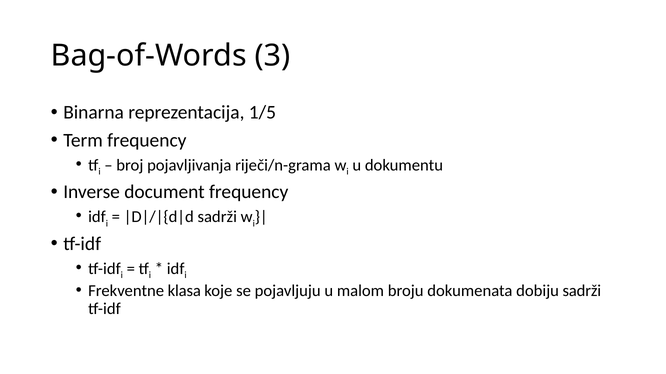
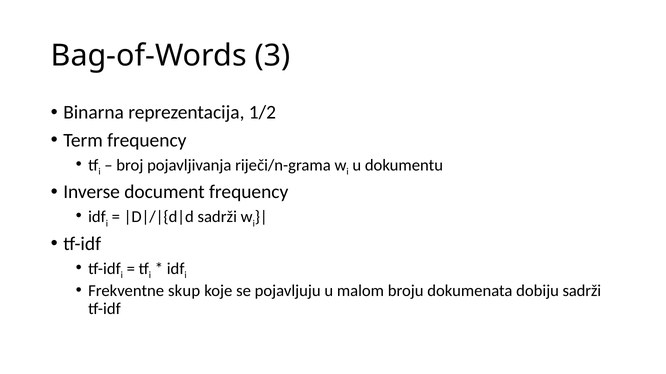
1/5: 1/5 -> 1/2
klasa: klasa -> skup
